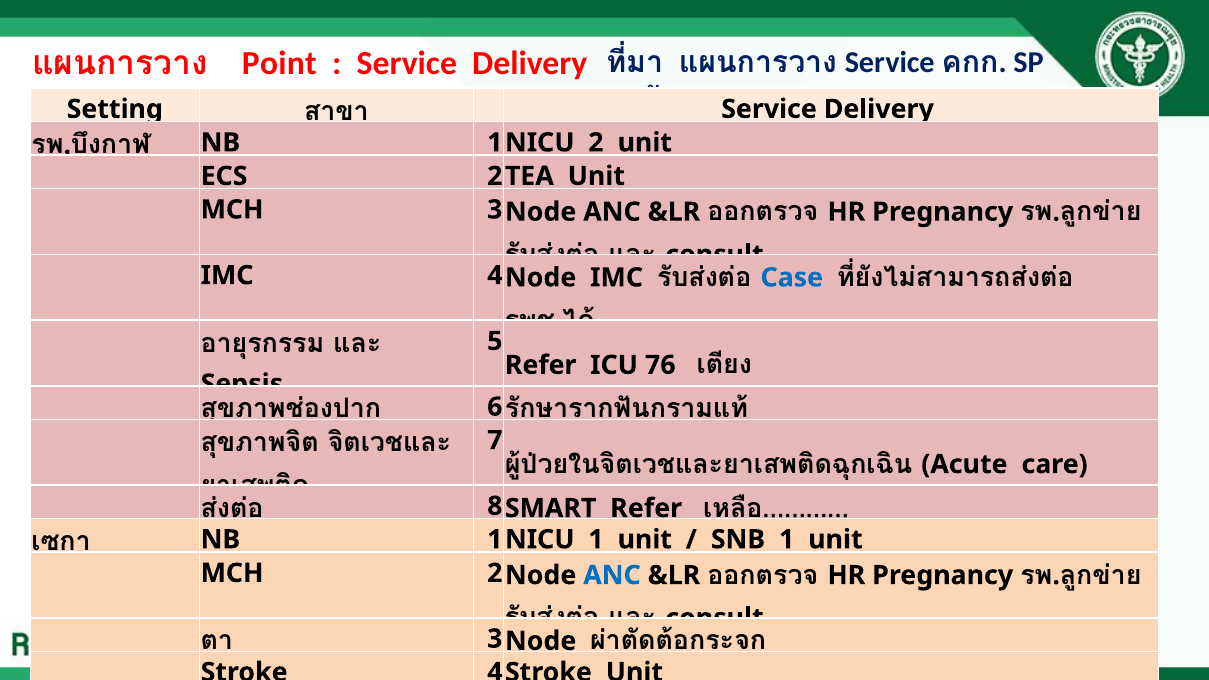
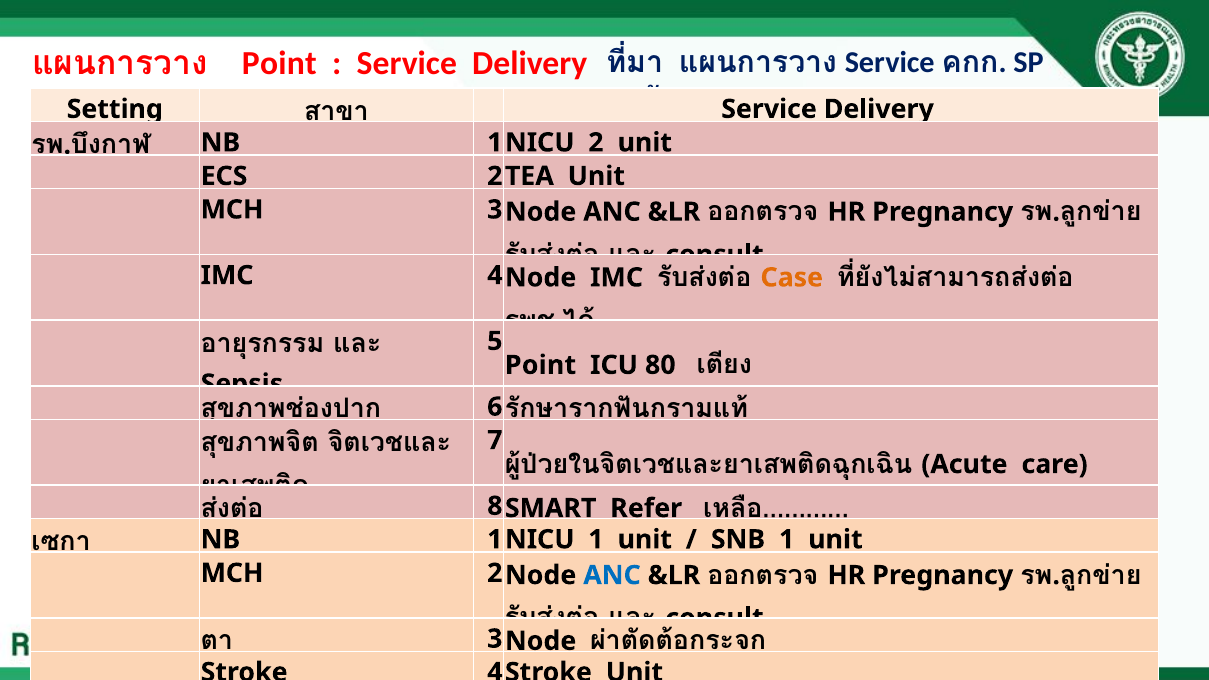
Case at (792, 278) colour: blue -> orange
Refer at (541, 365): Refer -> Point
76: 76 -> 80
